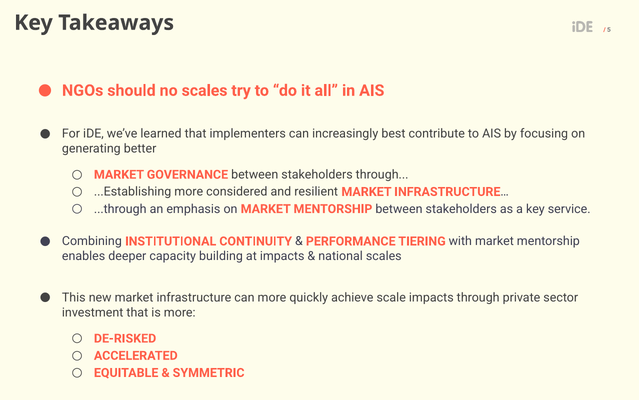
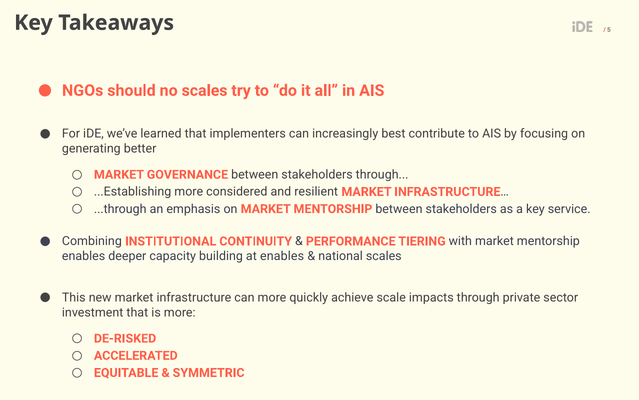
at impacts: impacts -> enables
